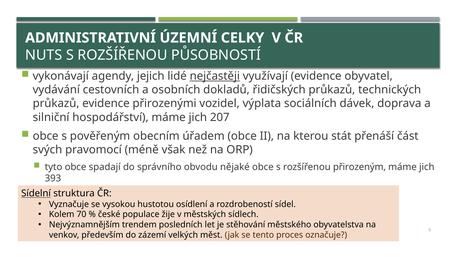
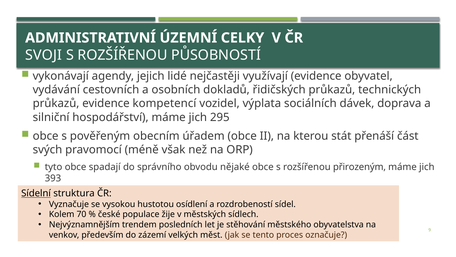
NUTS: NUTS -> SVOJI
nejčastěji underline: present -> none
přirozenými: přirozenými -> kompetencí
207: 207 -> 295
